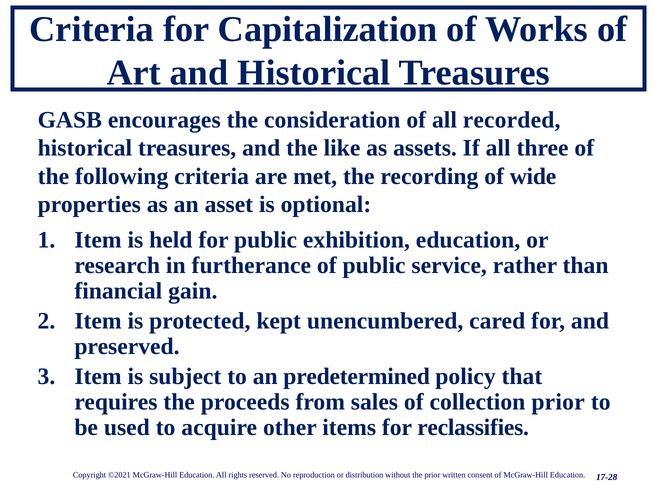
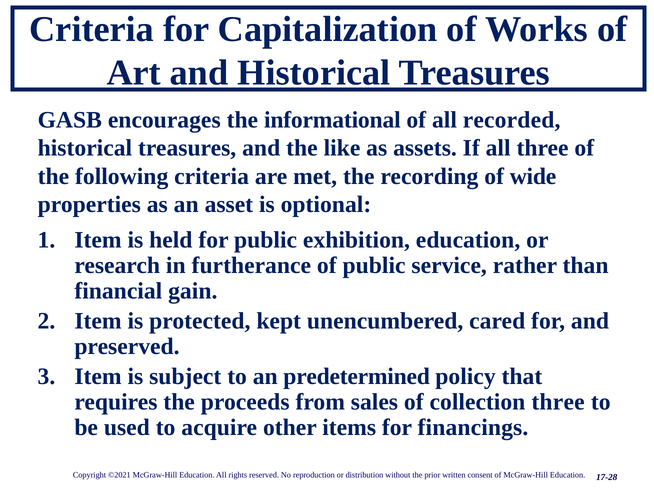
consideration: consideration -> informational
collection prior: prior -> three
reclassifies: reclassifies -> financings
